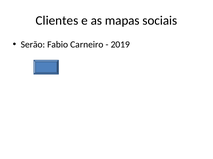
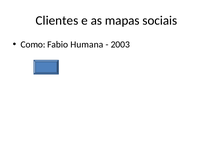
Serão: Serão -> Como
Carneiro: Carneiro -> Humana
2019: 2019 -> 2003
